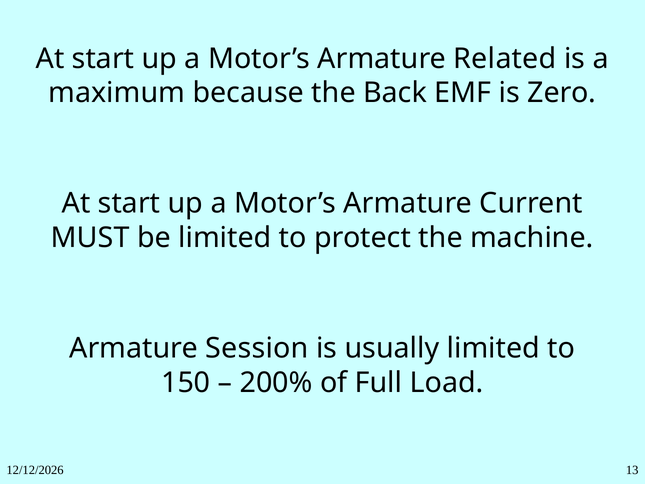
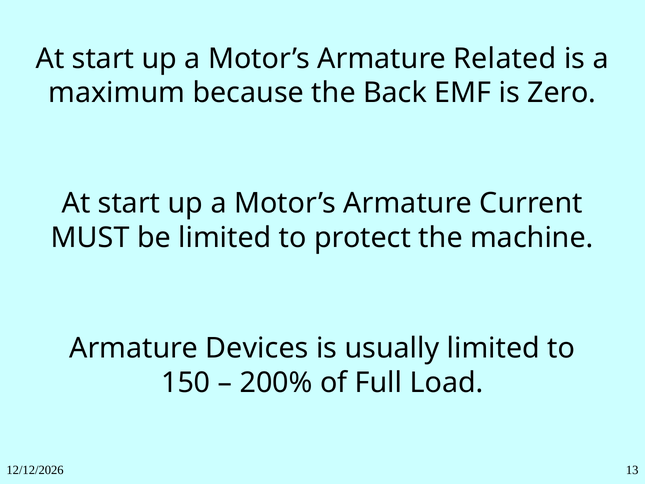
Session: Session -> Devices
